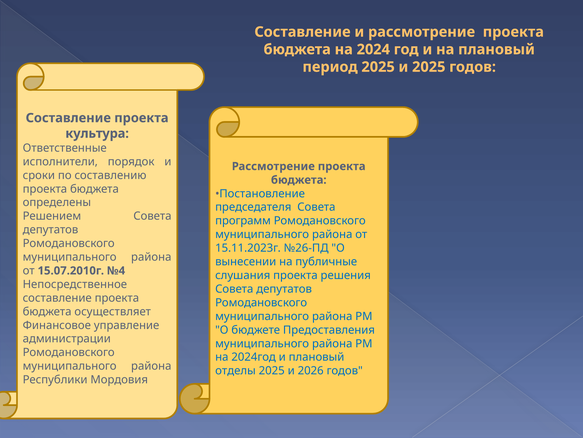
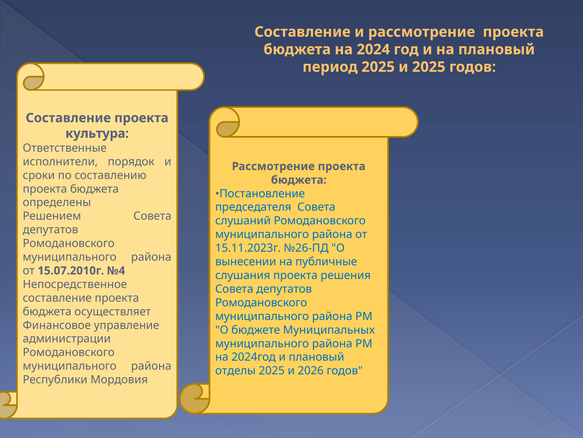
программ: программ -> слушаний
Предоставления: Предоставления -> Муниципальных
